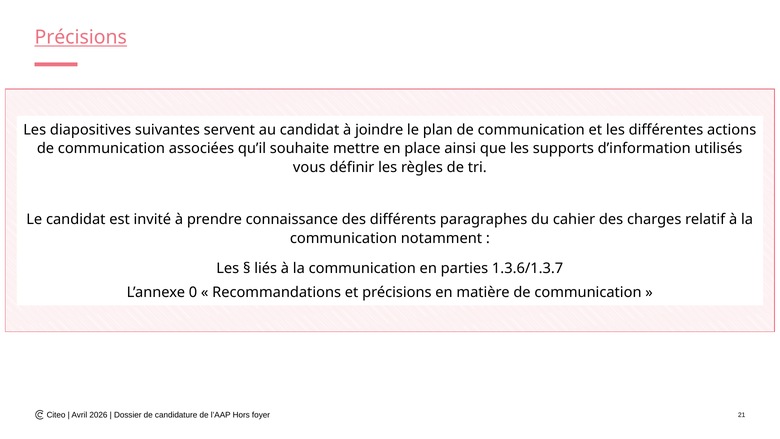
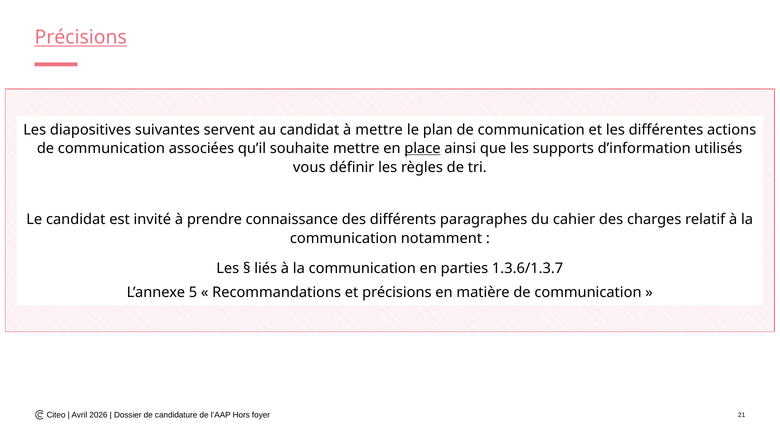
à joindre: joindre -> mettre
place underline: none -> present
0: 0 -> 5
